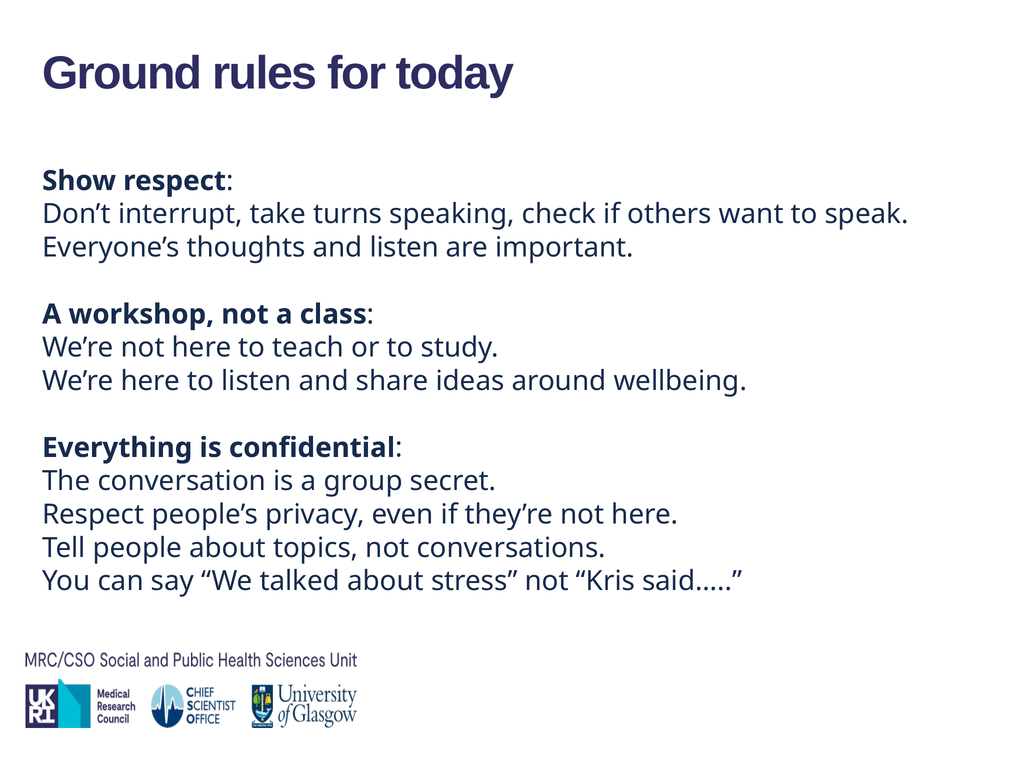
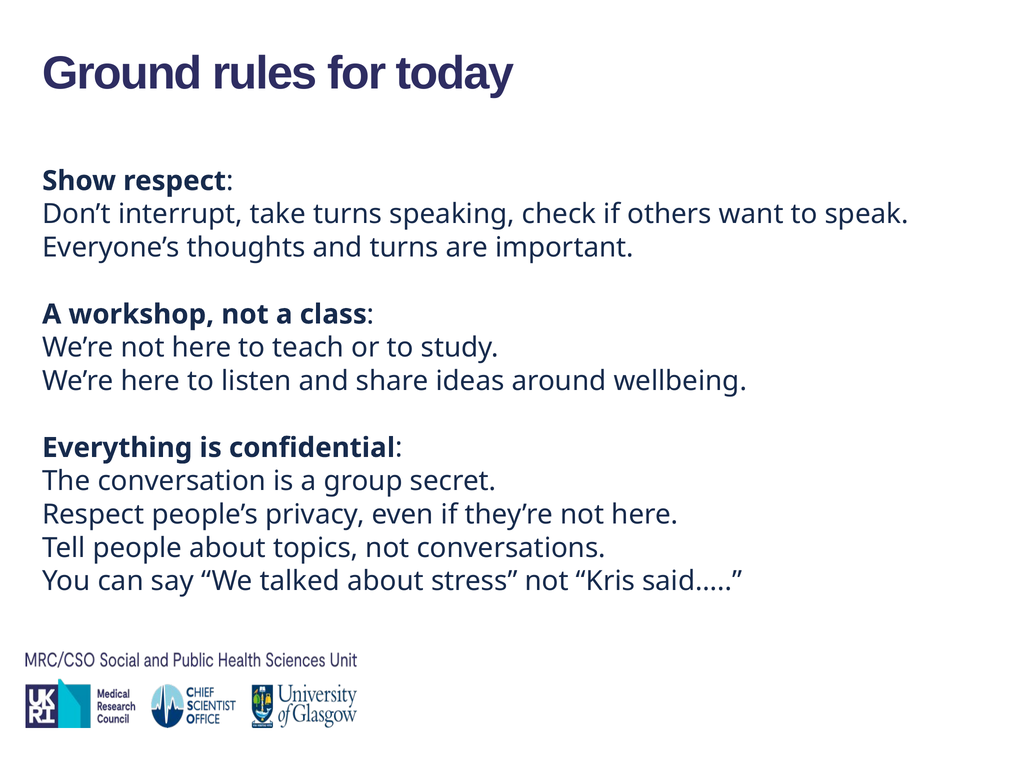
and listen: listen -> turns
